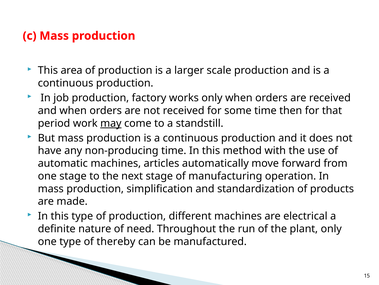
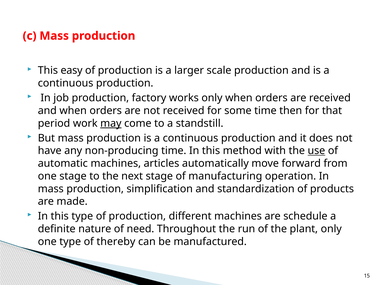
area: area -> easy
use underline: none -> present
electrical: electrical -> schedule
